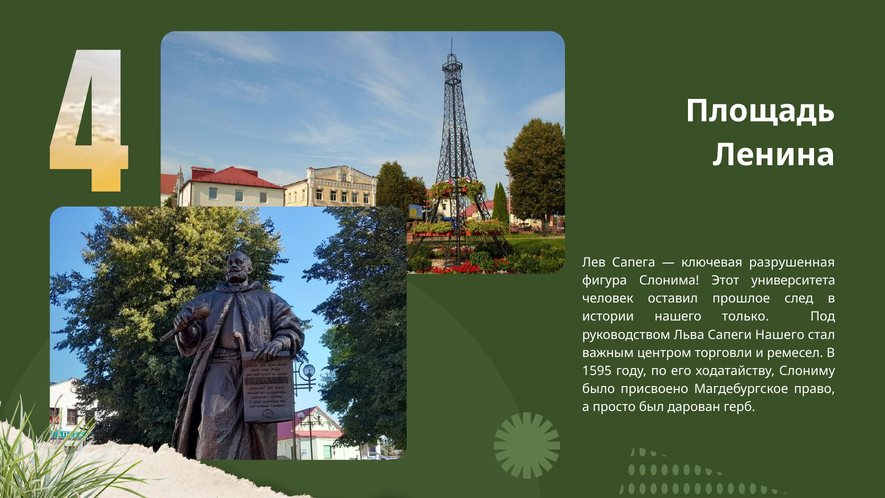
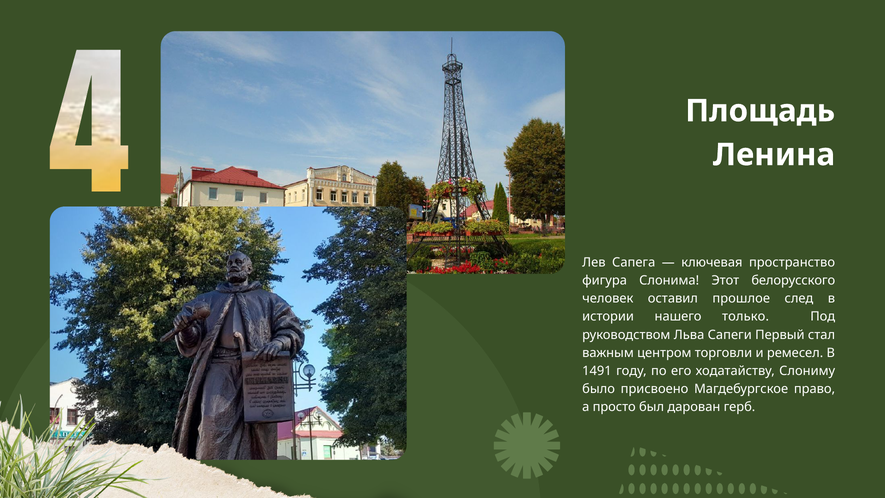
разрушенная: разрушенная -> пространство
университета: университета -> белорусского
Сапеги Нашего: Нашего -> Первый
1595: 1595 -> 1491
